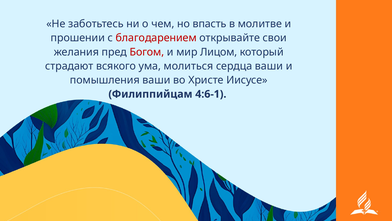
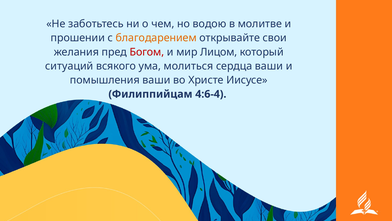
впасть: впасть -> водою
благодарением colour: red -> orange
страдают: страдают -> ситуаций
4:6-1: 4:6-1 -> 4:6-4
